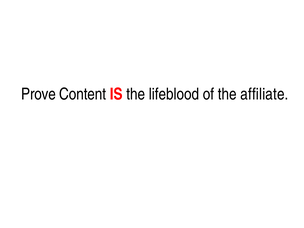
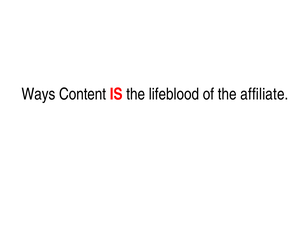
Prove: Prove -> Ways
